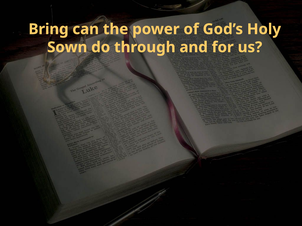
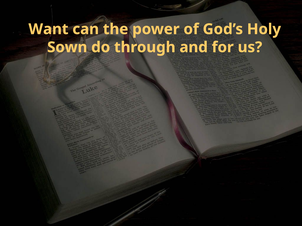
Bring: Bring -> Want
